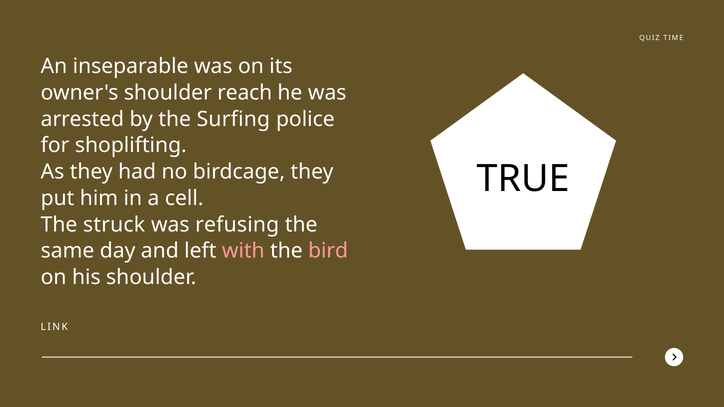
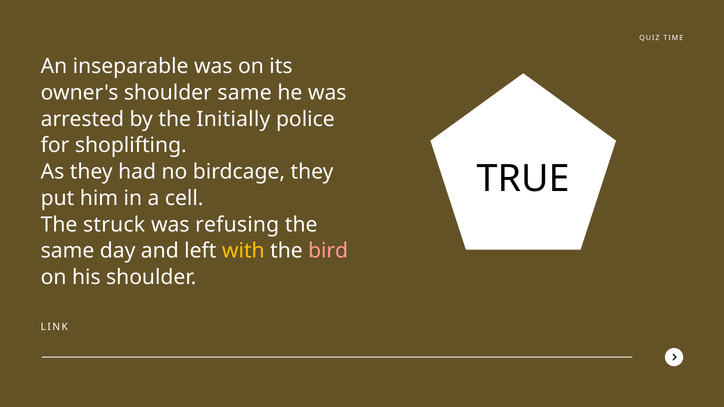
shoulder reach: reach -> same
Surfing: Surfing -> Initially
with colour: pink -> yellow
